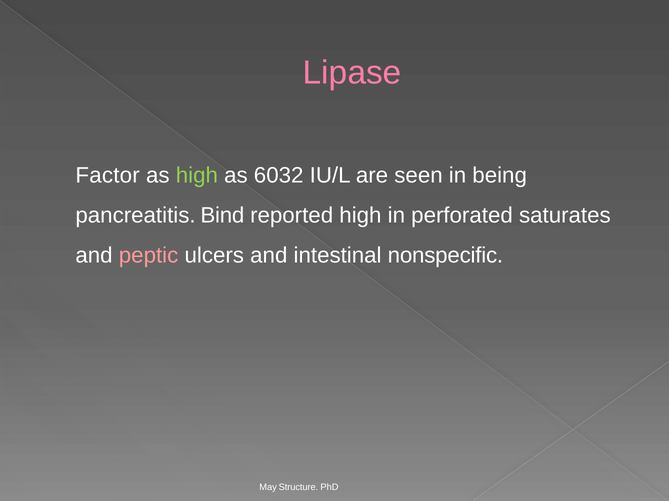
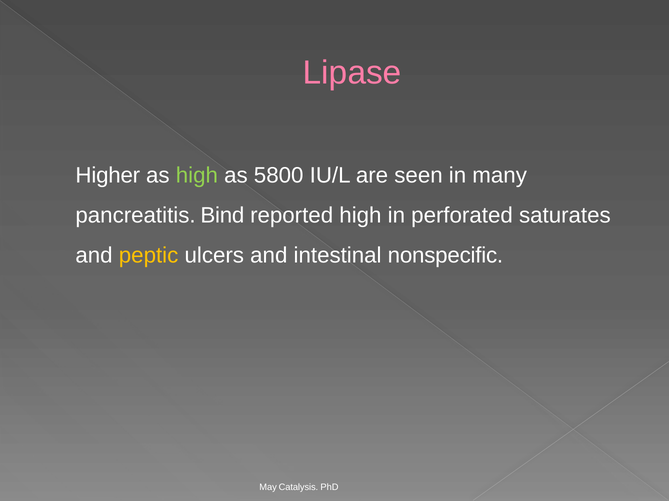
Factor: Factor -> Higher
6032: 6032 -> 5800
being: being -> many
peptic colour: pink -> yellow
Structure: Structure -> Catalysis
